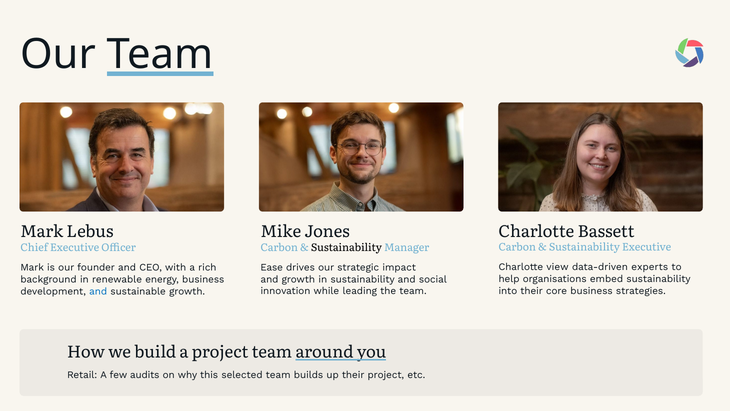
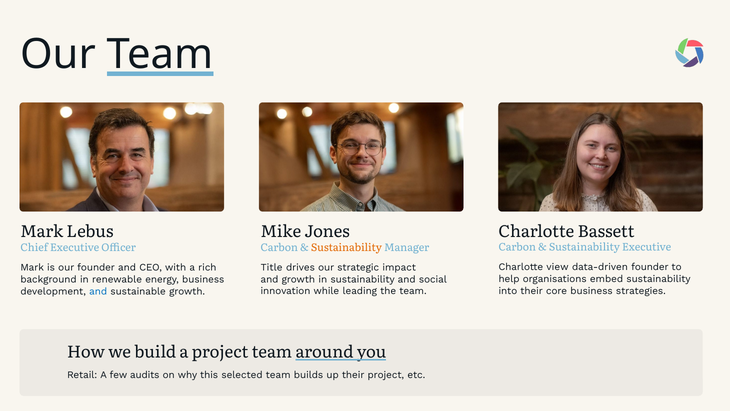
Sustainability at (346, 247) colour: black -> orange
data-driven experts: experts -> founder
Ease: Ease -> Title
